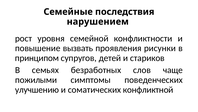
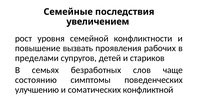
нарушением: нарушением -> увеличением
рисунки: рисунки -> рабочих
принципом: принципом -> пределами
пожилыми: пожилыми -> состоянию
